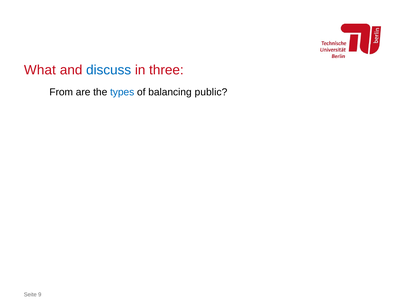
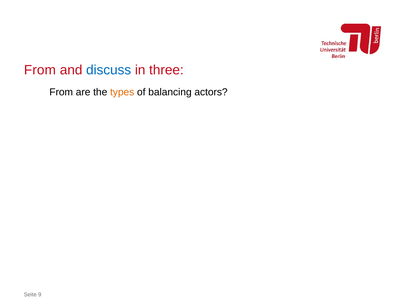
What at (40, 70): What -> From
types colour: blue -> orange
public: public -> actors
